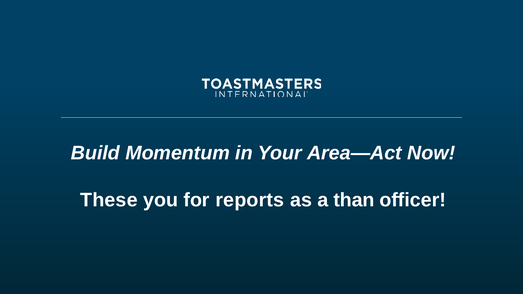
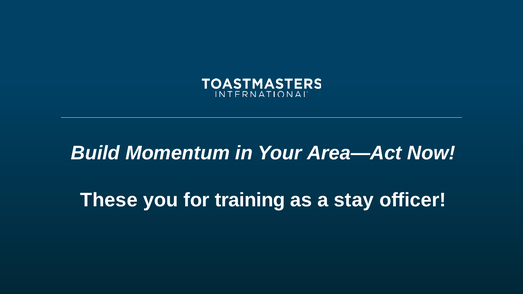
reports: reports -> training
than: than -> stay
